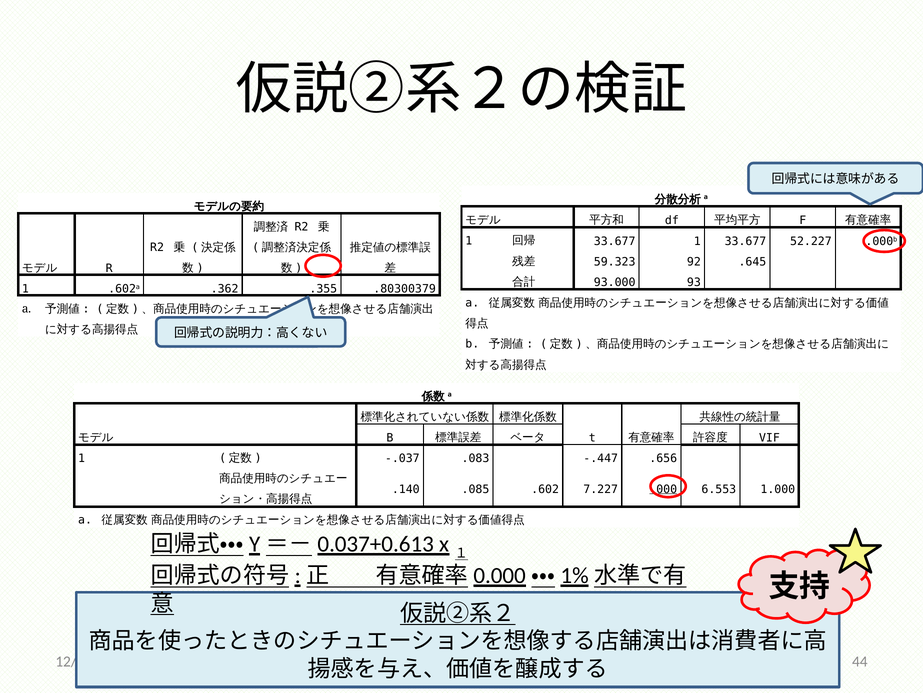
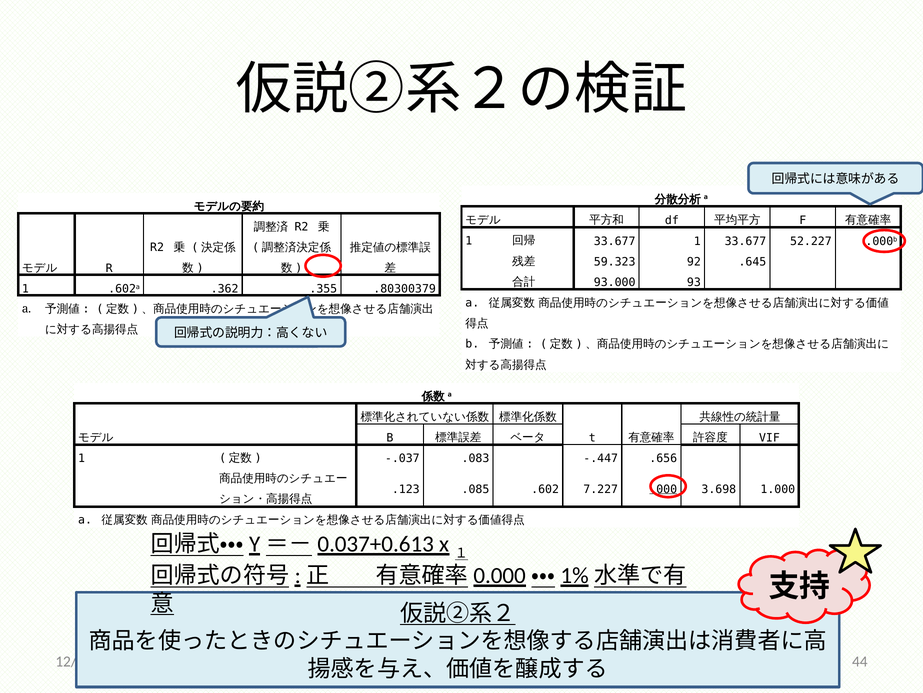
.140: .140 -> .123
6.553: 6.553 -> 3.698
